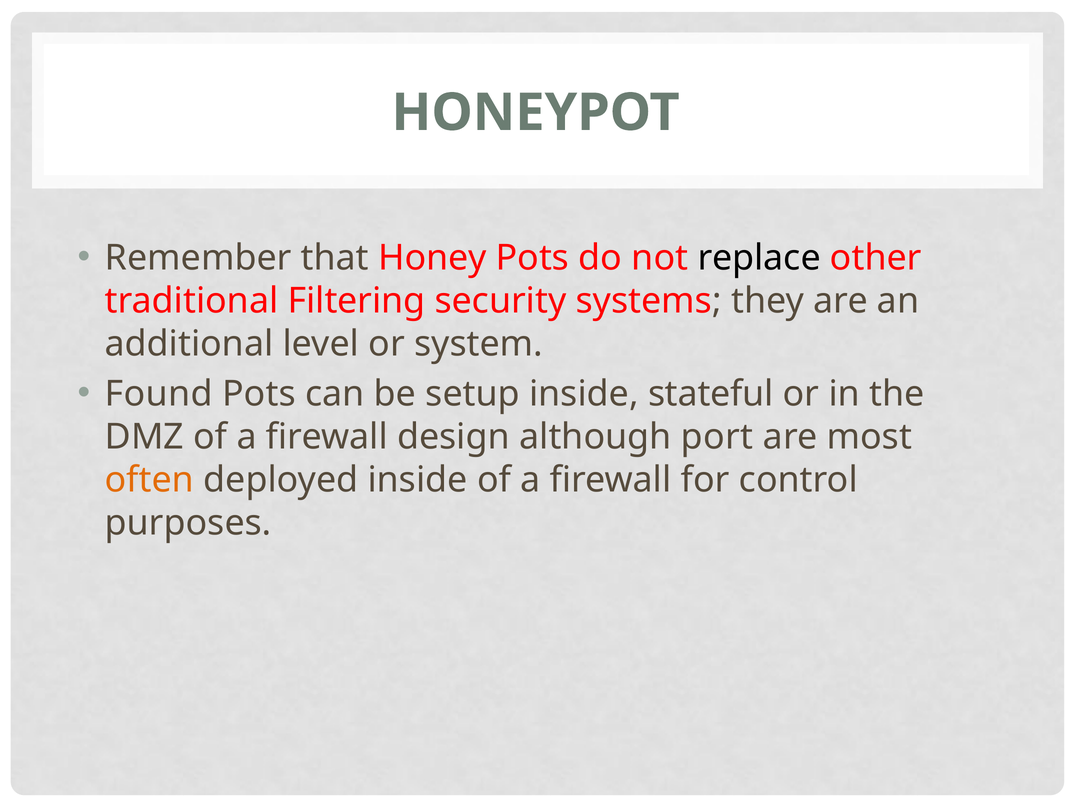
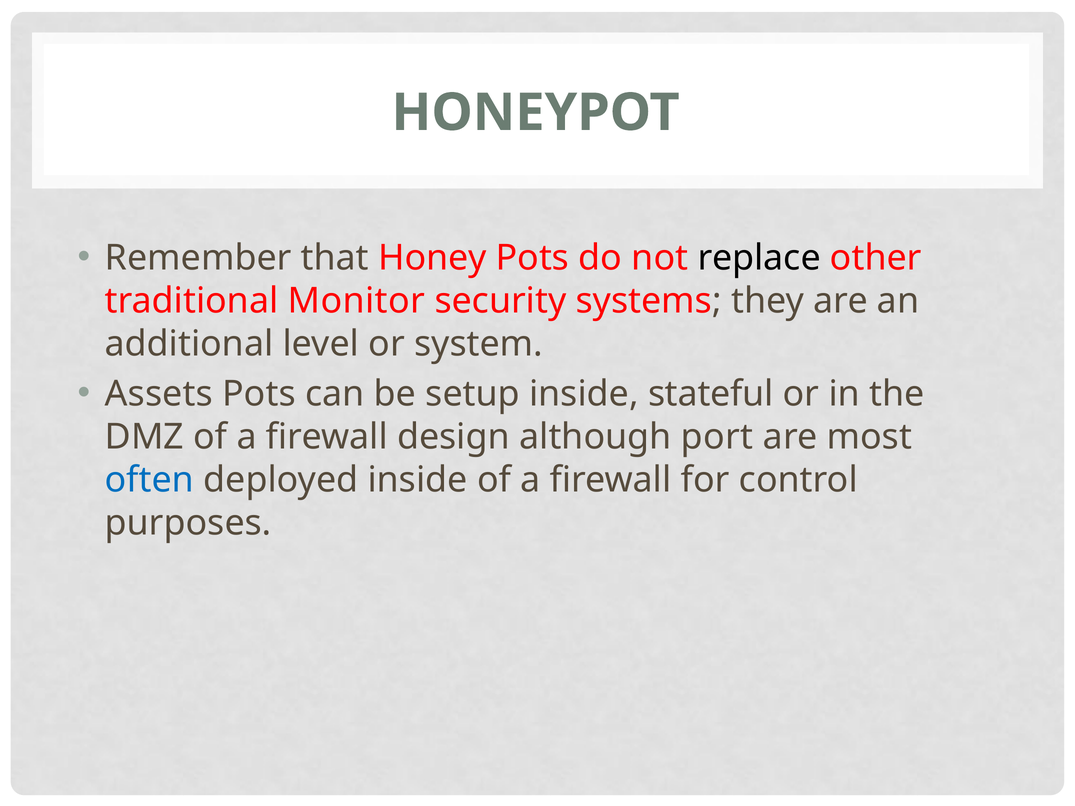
Filtering: Filtering -> Monitor
Found: Found -> Assets
often colour: orange -> blue
